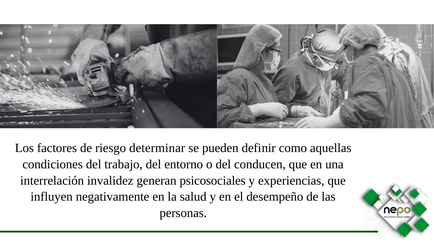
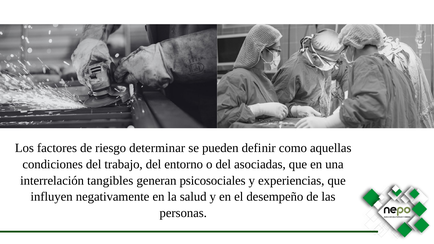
conducen: conducen -> asociadas
invalidez: invalidez -> tangibles
